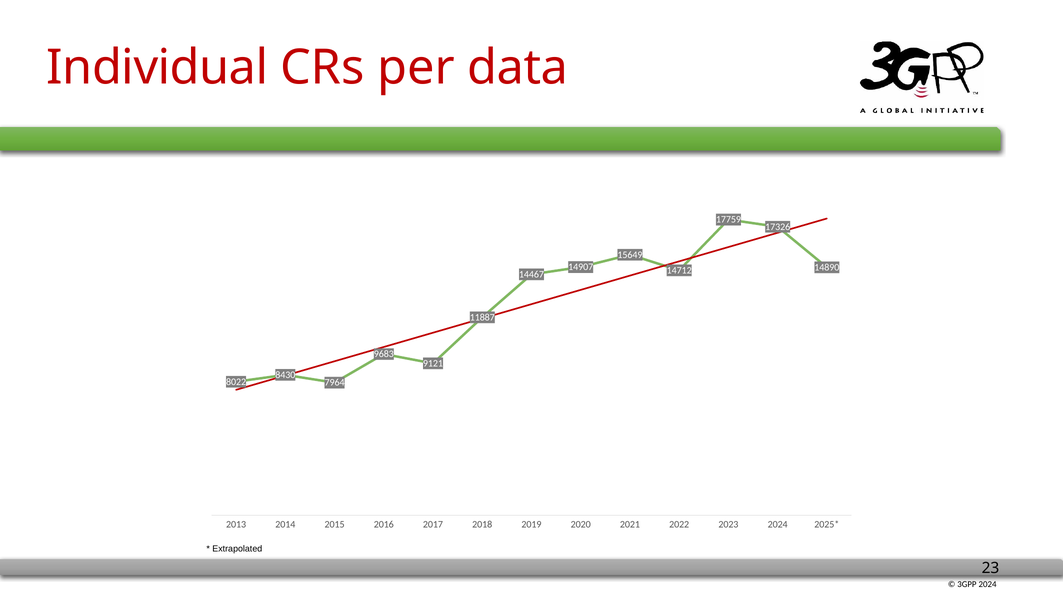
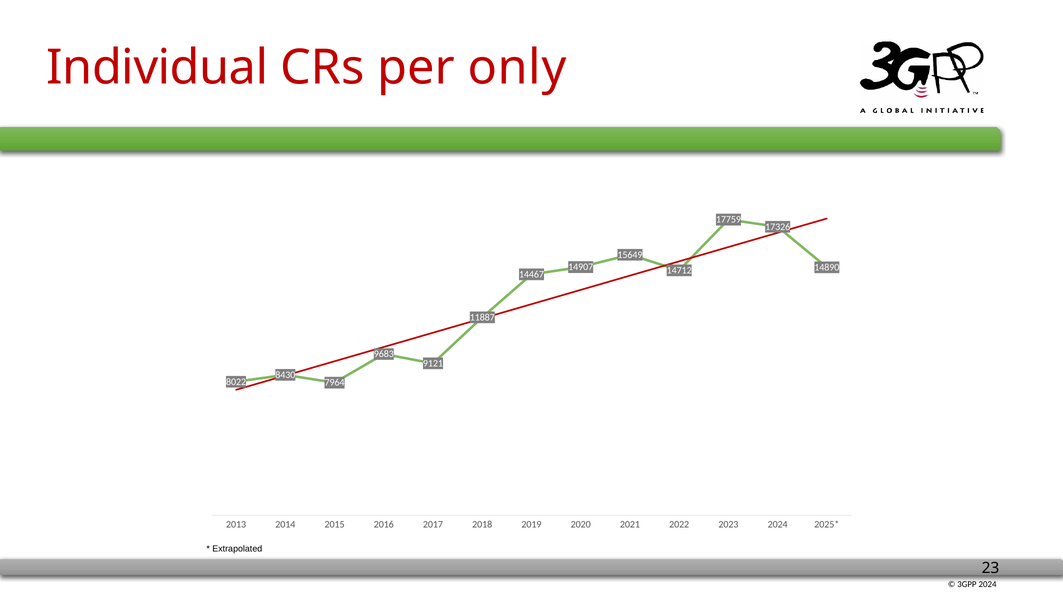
data: data -> only
